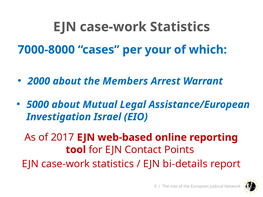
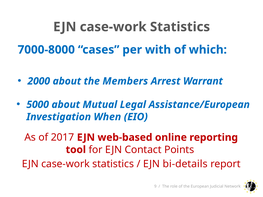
your: your -> with
Israel: Israel -> When
